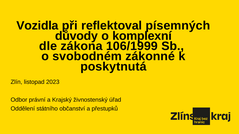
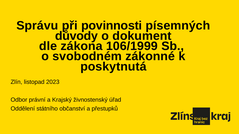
Vozidla: Vozidla -> Správu
reflektoval: reflektoval -> povinnosti
komplexní: komplexní -> dokument
